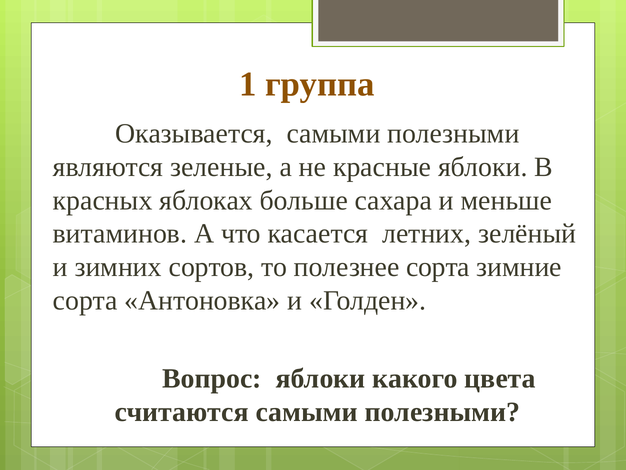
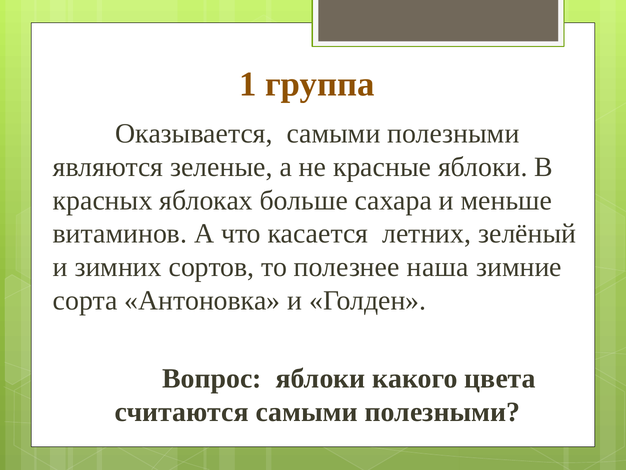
полезнее сорта: сорта -> наша
